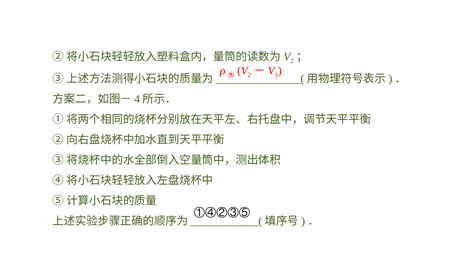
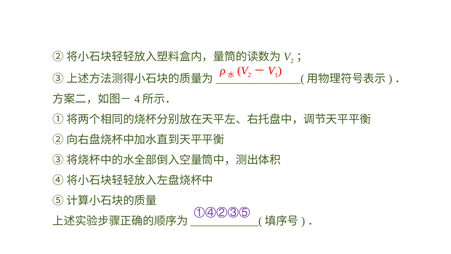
①④②③⑤ colour: black -> purple
